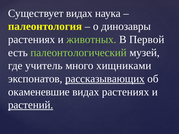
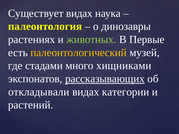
Первой: Первой -> Первые
палеонтологический colour: light green -> yellow
учитель: учитель -> стадами
окаменевшие: окаменевшие -> откладывали
видах растениях: растениях -> категории
растений underline: present -> none
